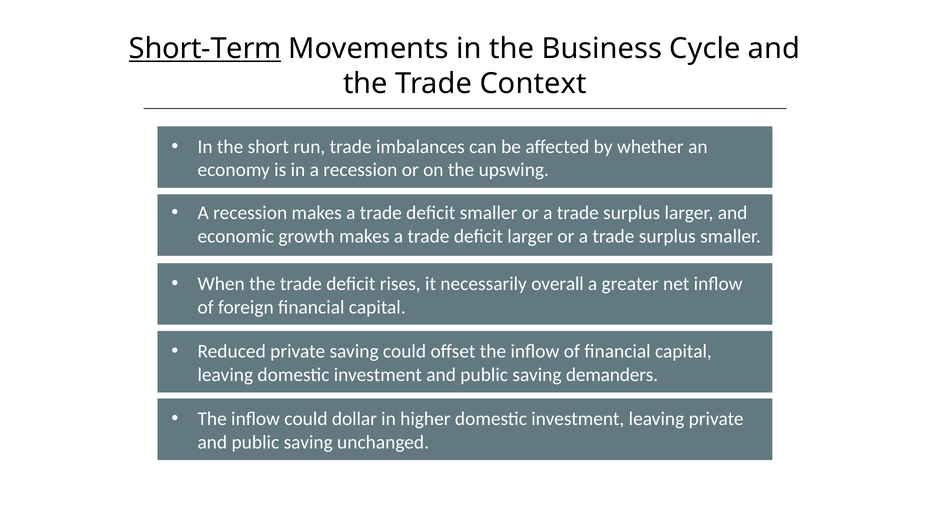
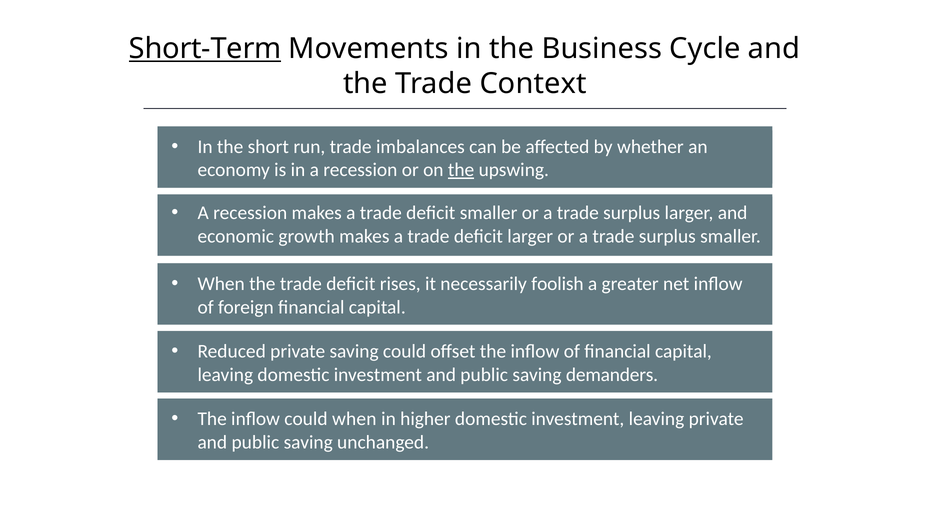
the at (461, 170) underline: none -> present
overall: overall -> foolish
could dollar: dollar -> when
